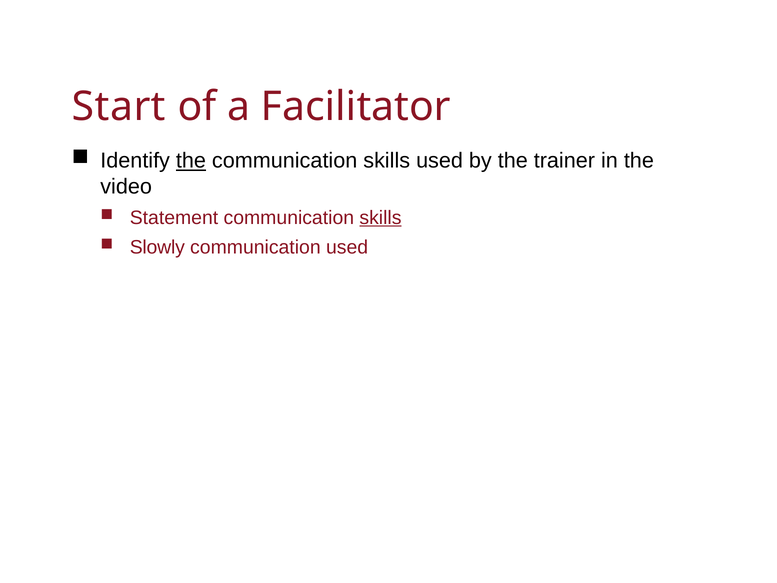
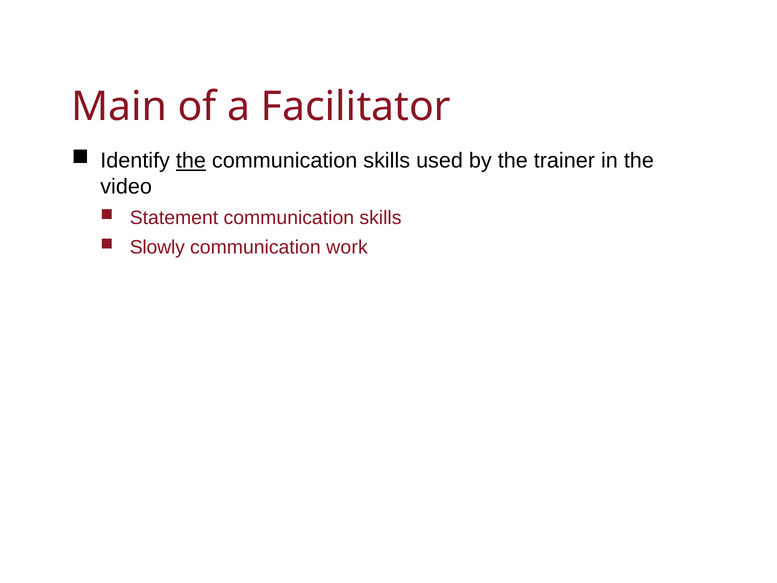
Start: Start -> Main
skills at (380, 218) underline: present -> none
communication used: used -> work
